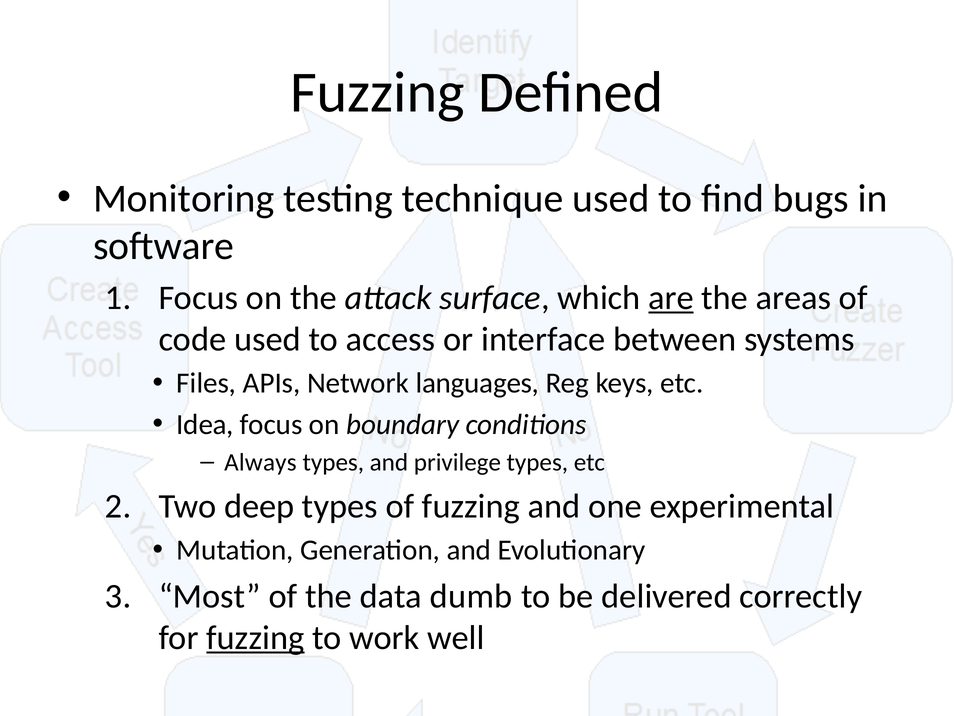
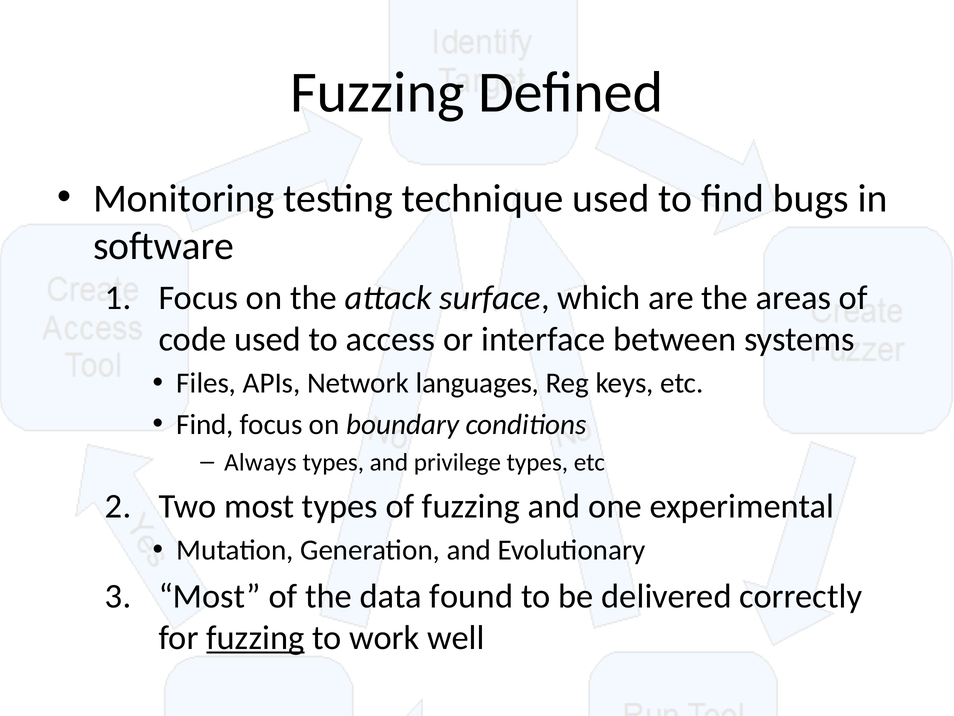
are underline: present -> none
Idea at (205, 424): Idea -> Find
Two deep: deep -> most
dumb: dumb -> found
